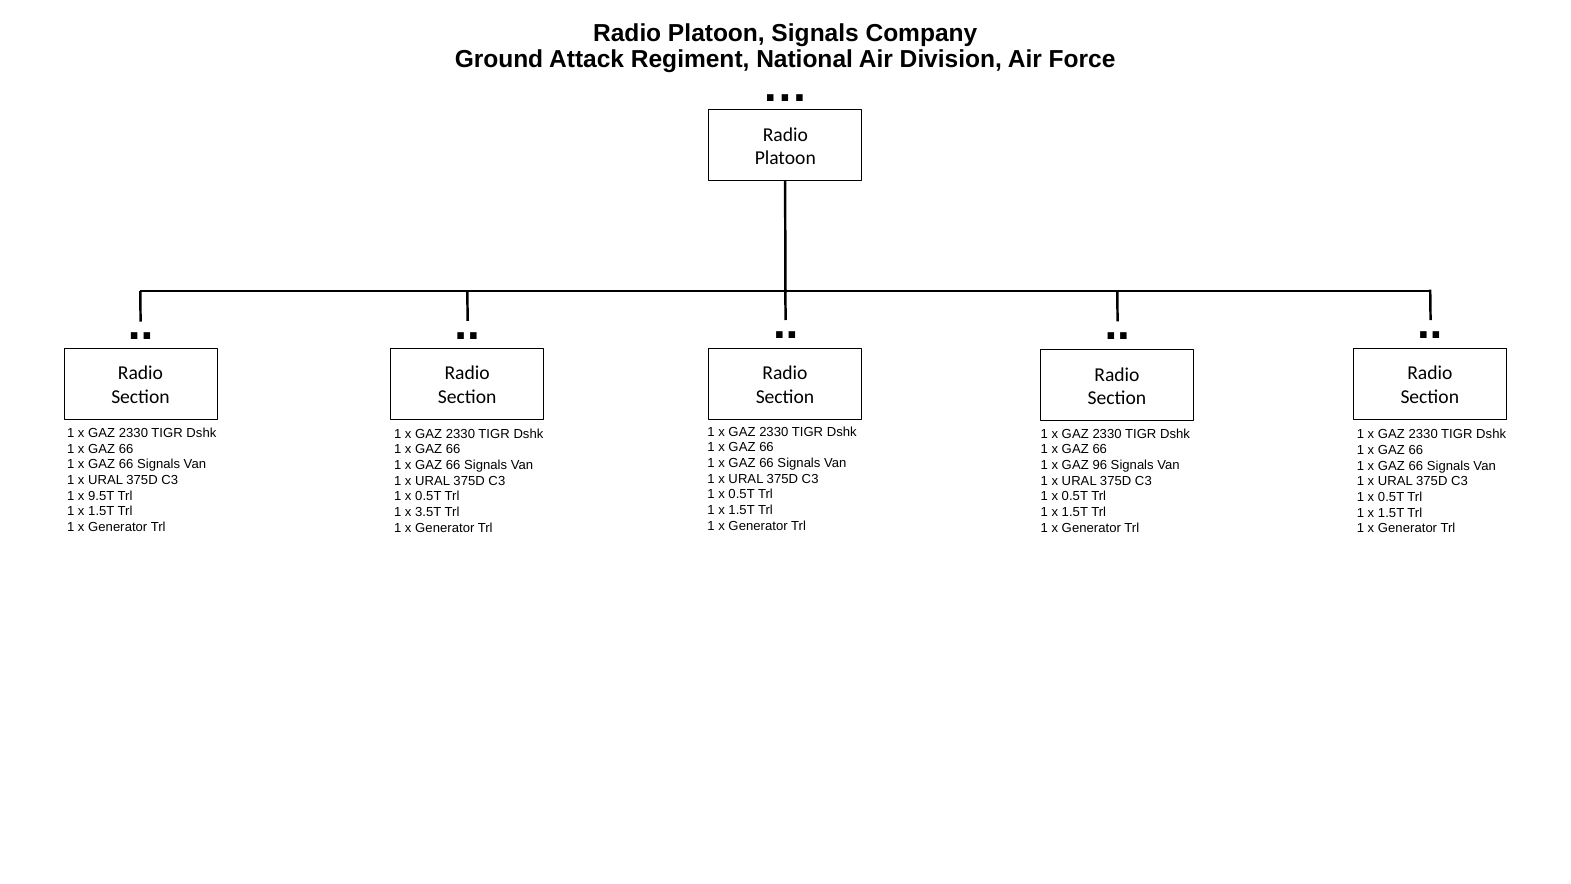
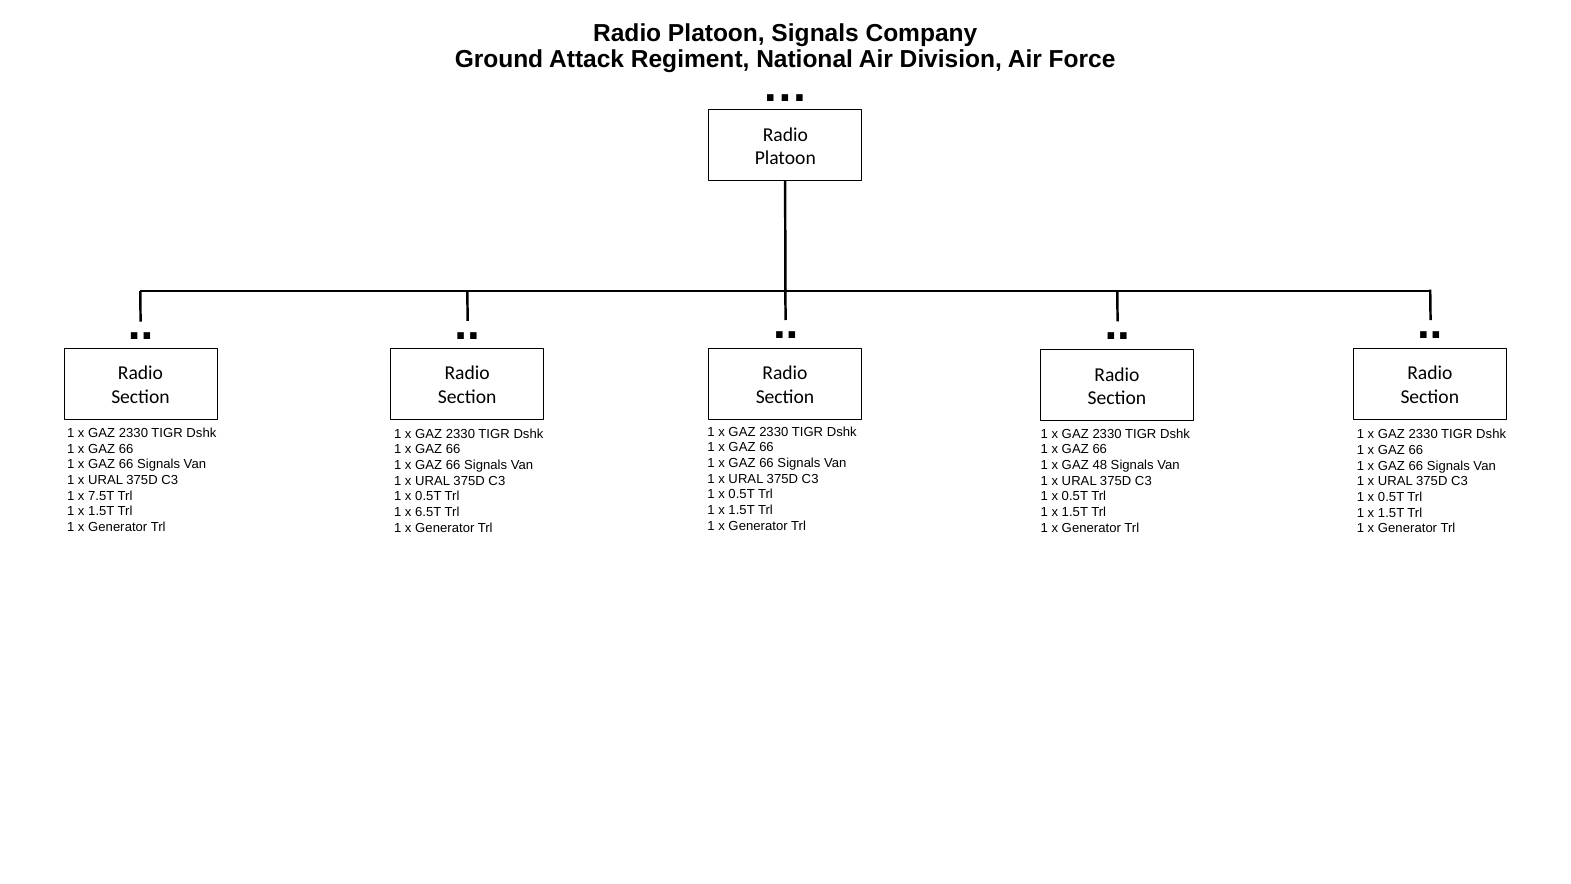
96: 96 -> 48
9.5T: 9.5T -> 7.5T
3.5T: 3.5T -> 6.5T
